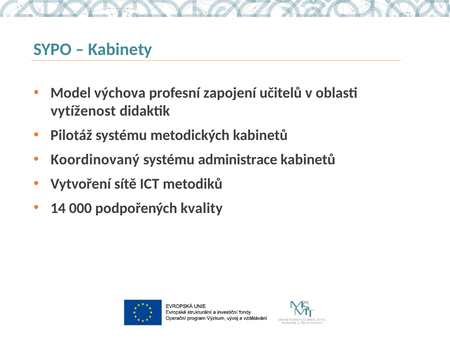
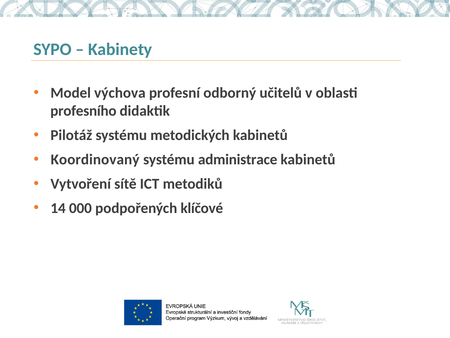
zapojení: zapojení -> odborný
vytíženost: vytíženost -> profesního
kvality: kvality -> klíčové
